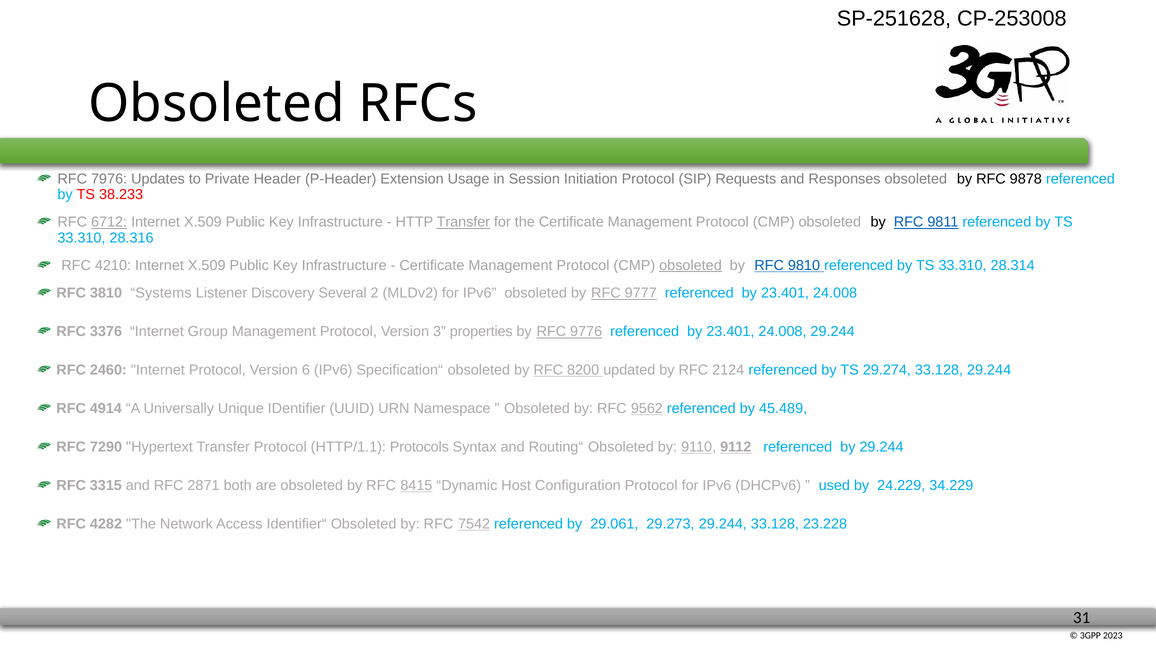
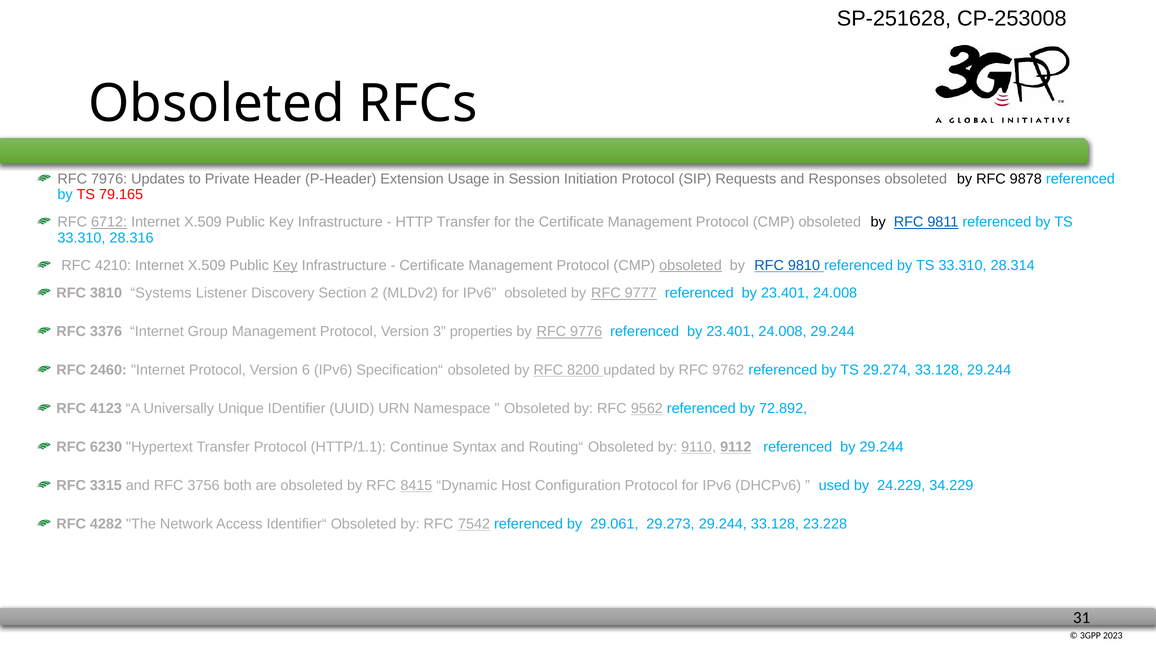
38.233: 38.233 -> 79.165
Transfer at (463, 222) underline: present -> none
Key at (285, 266) underline: none -> present
Several: Several -> Section
2124: 2124 -> 9762
4914: 4914 -> 4123
45.489: 45.489 -> 72.892
7290: 7290 -> 6230
Protocols: Protocols -> Continue
2871: 2871 -> 3756
